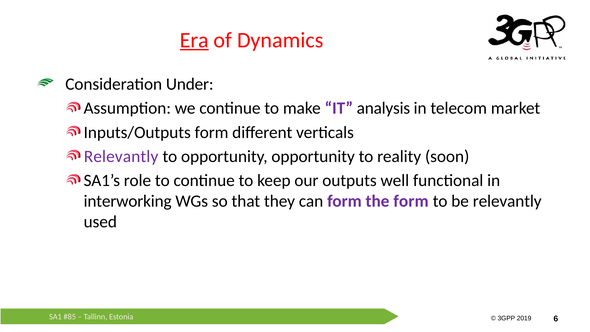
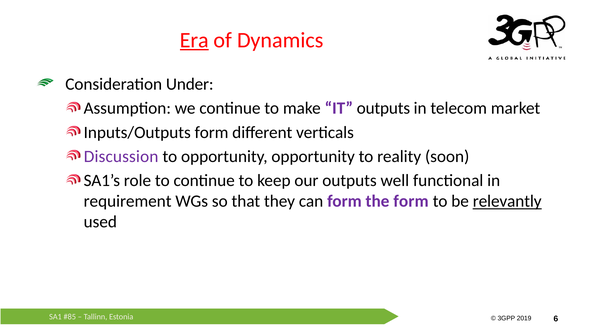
IT analysis: analysis -> outputs
Relevantly at (121, 156): Relevantly -> Discussion
interworking: interworking -> requirement
relevantly at (507, 201) underline: none -> present
